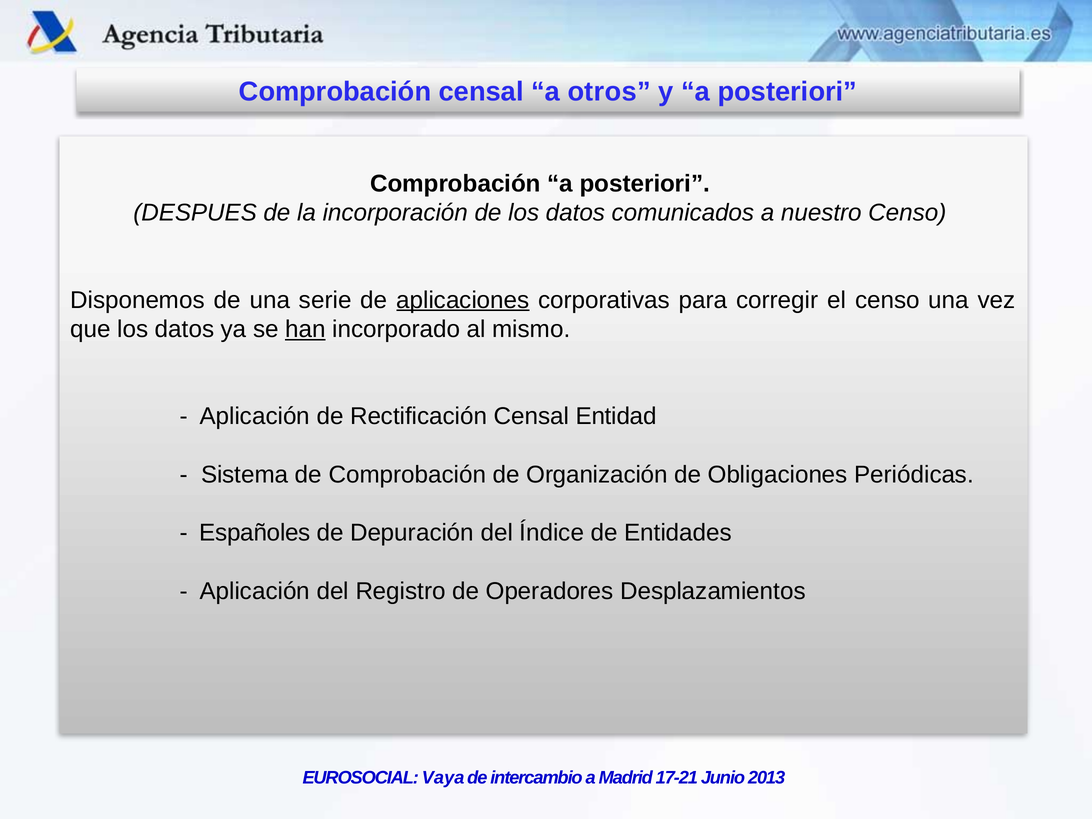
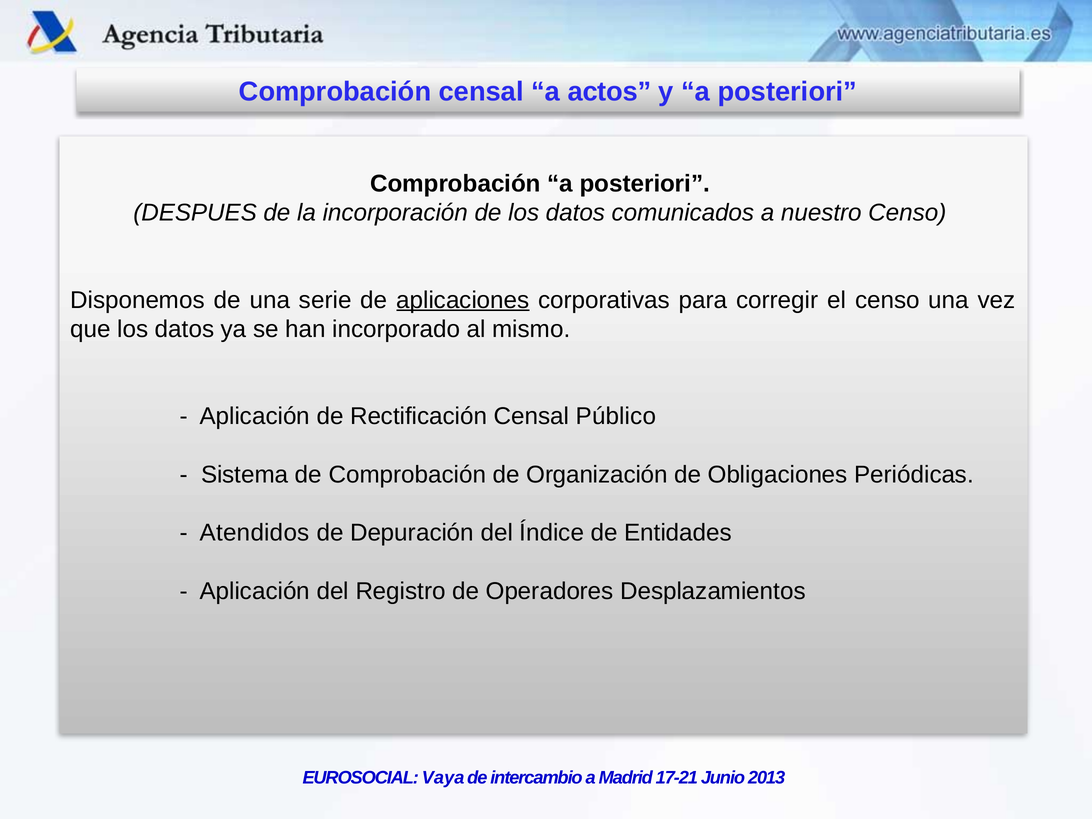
otros: otros -> actos
han underline: present -> none
Entidad: Entidad -> Público
Españoles: Españoles -> Atendidos
